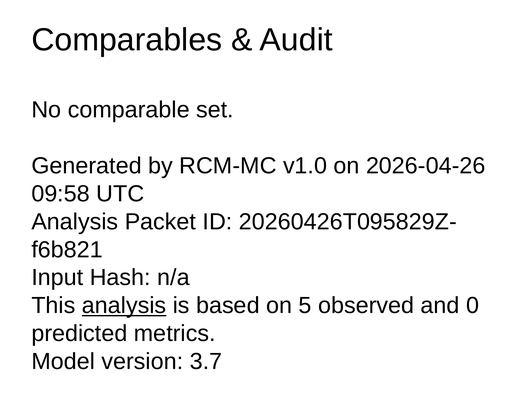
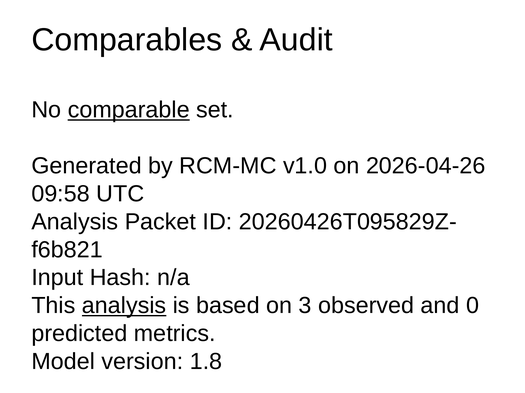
comparable underline: none -> present
5: 5 -> 3
3.7: 3.7 -> 1.8
